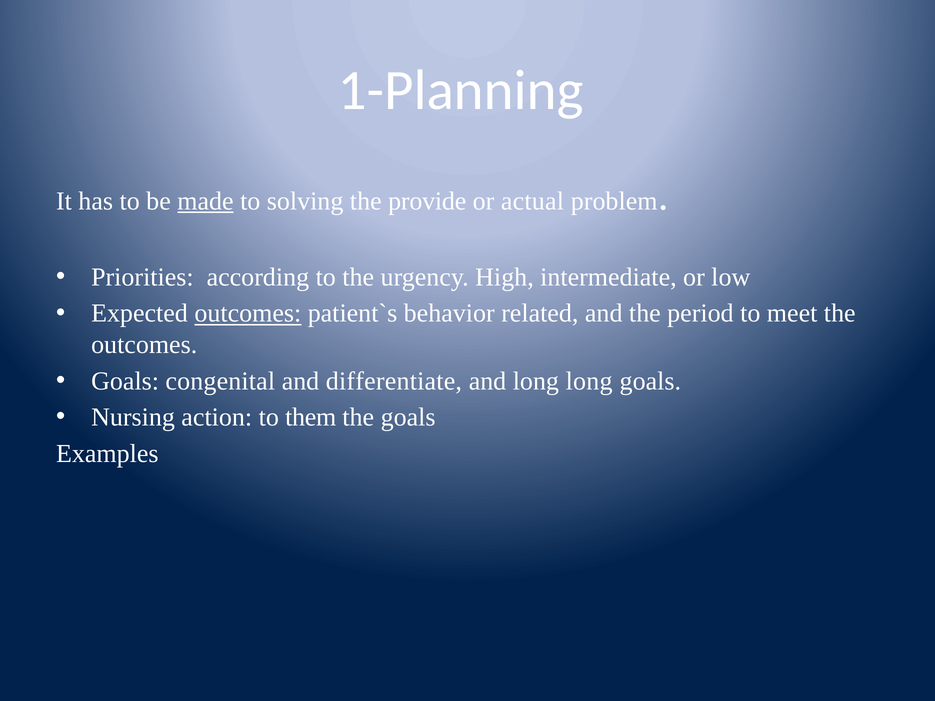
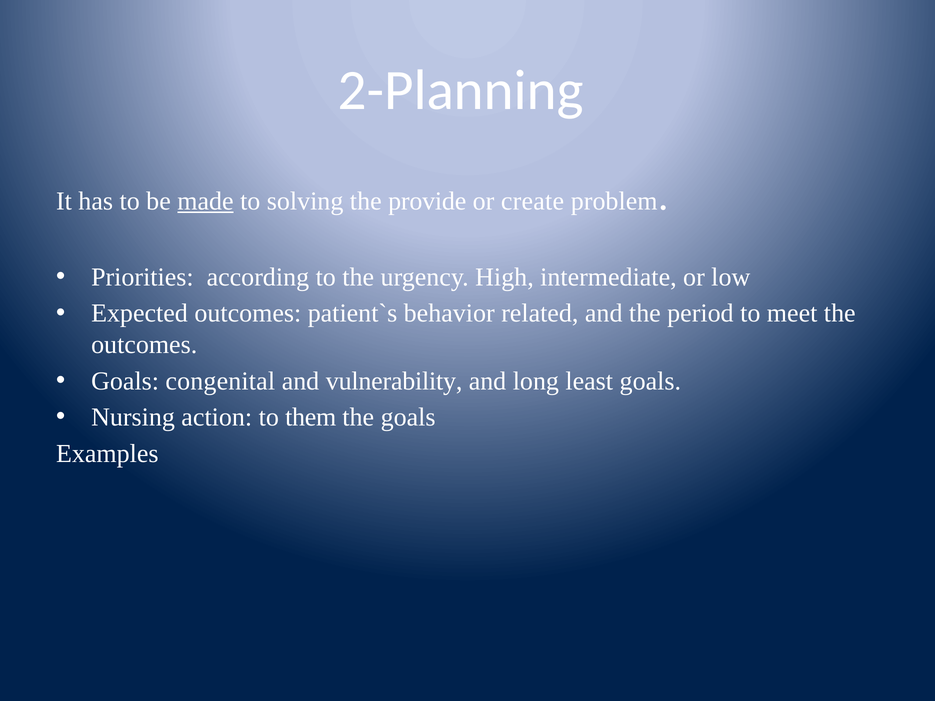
1-Planning: 1-Planning -> 2-Planning
actual: actual -> create
outcomes at (248, 314) underline: present -> none
differentiate: differentiate -> vulnerability
long long: long -> least
